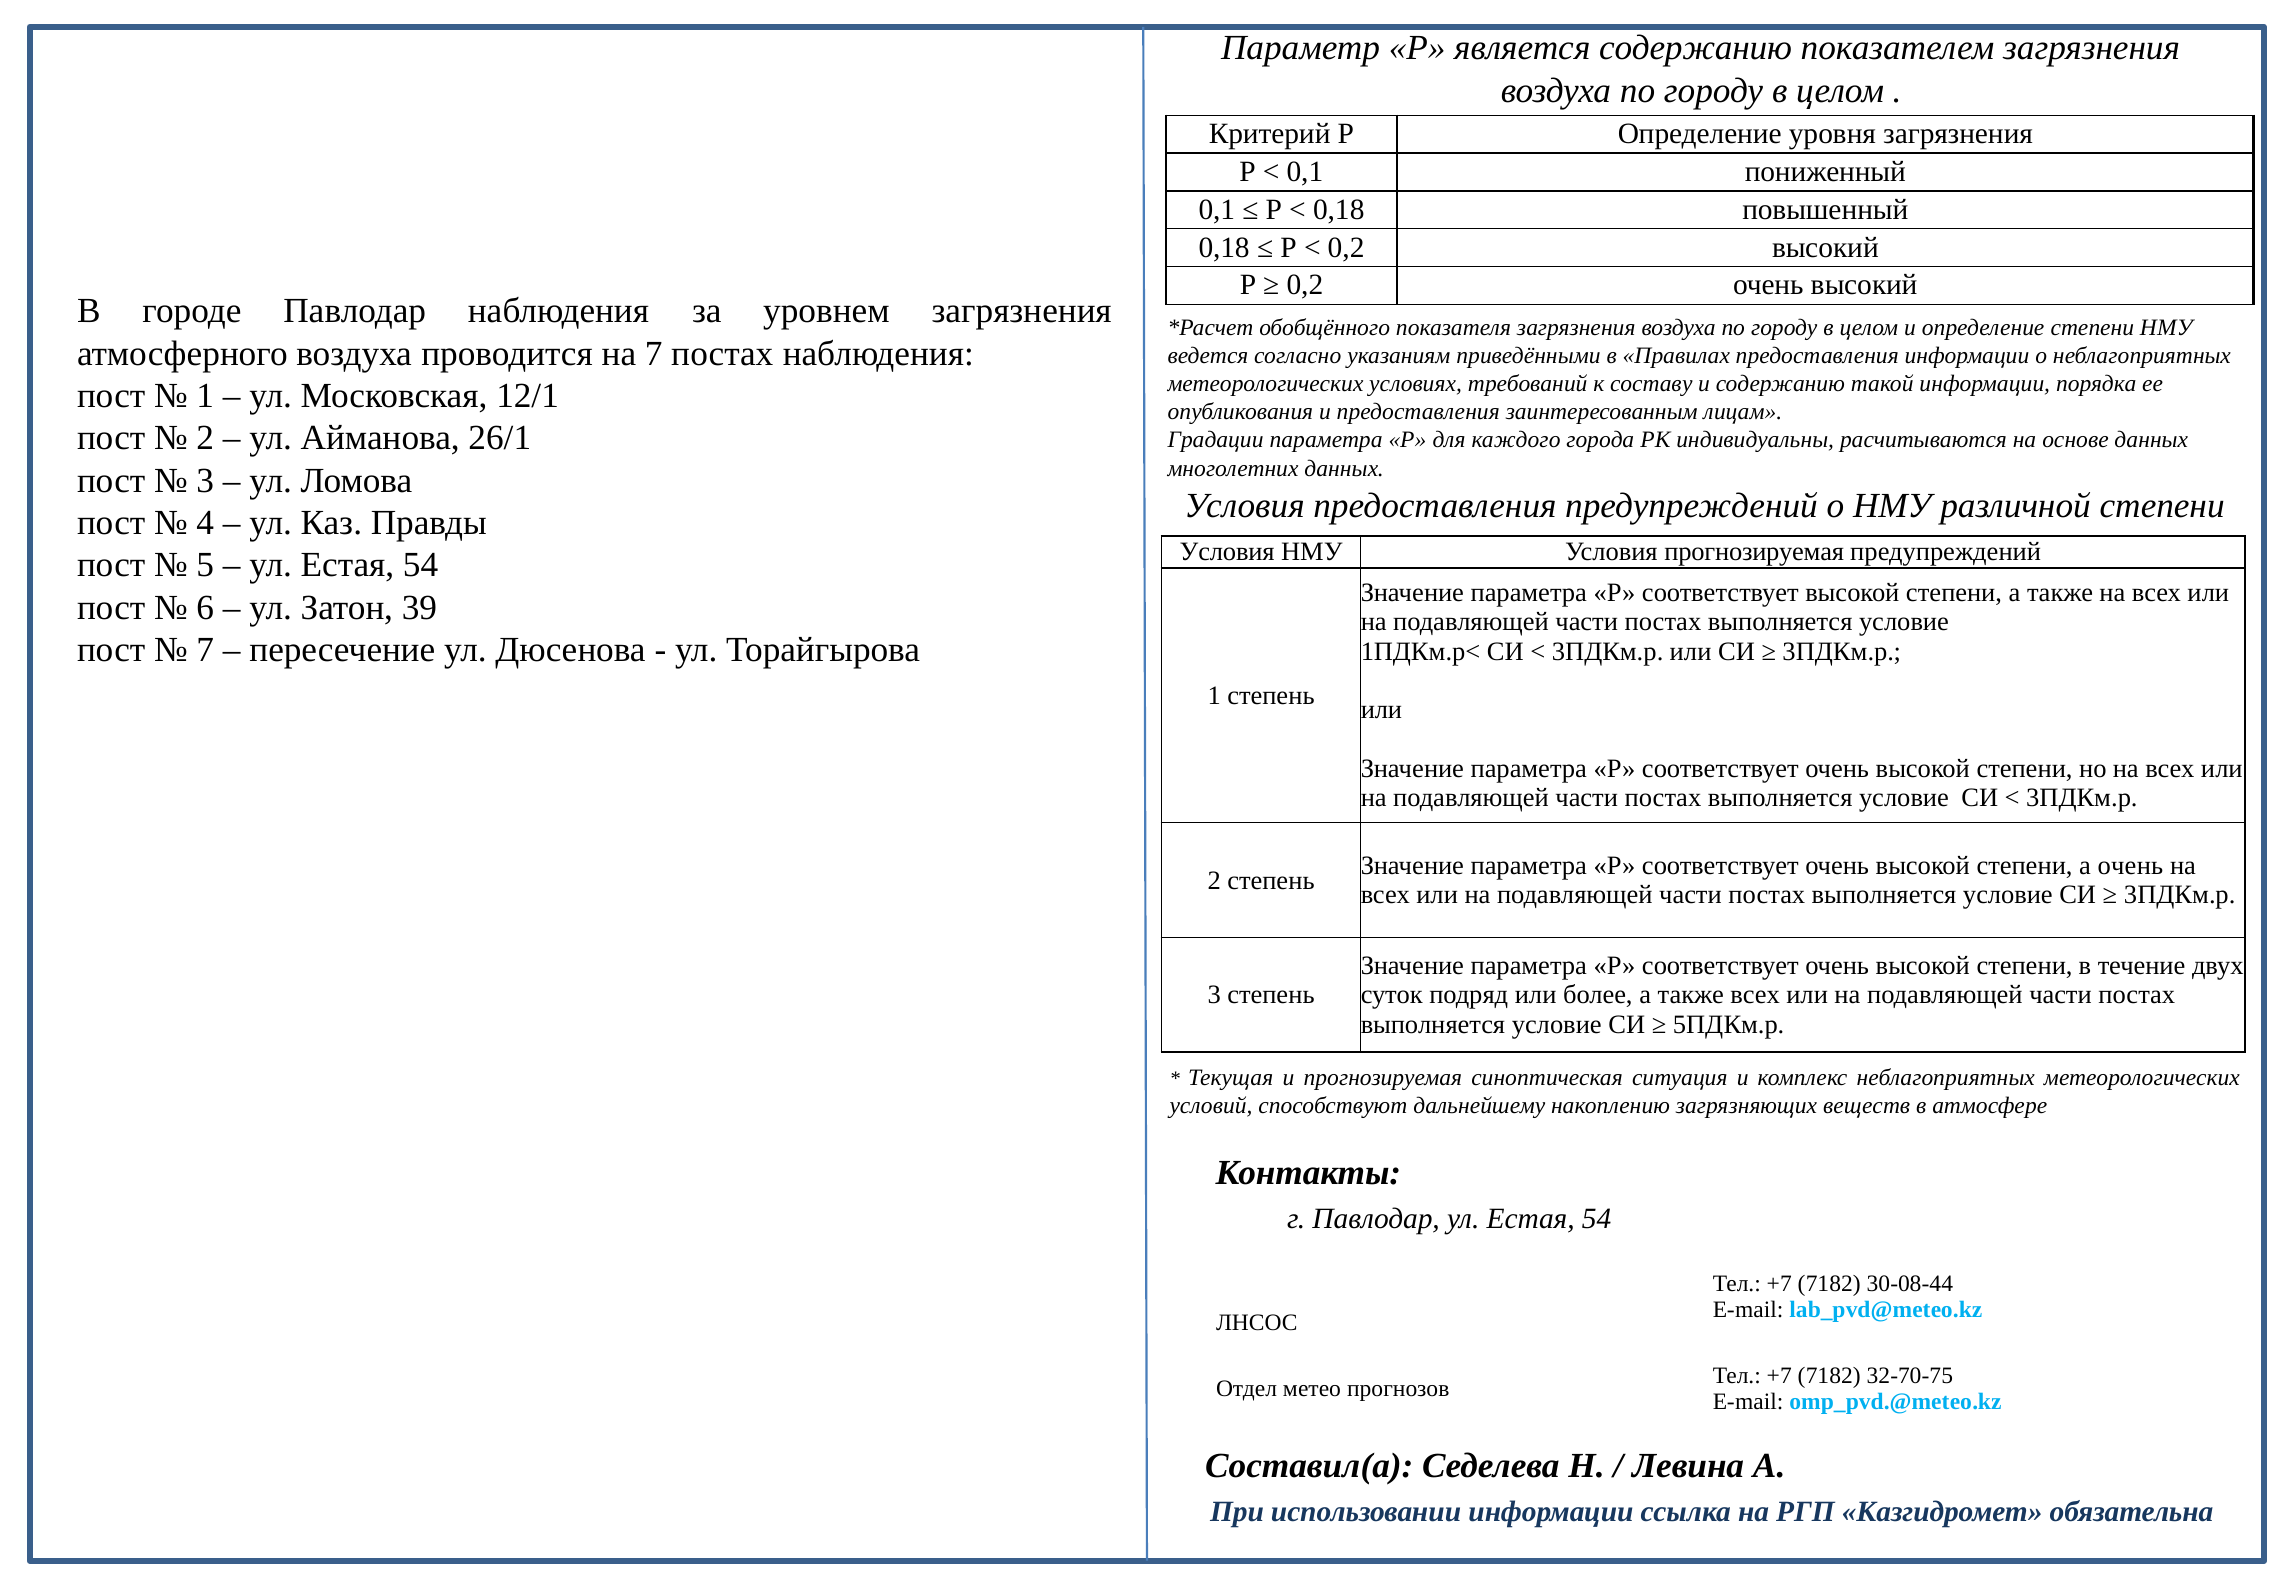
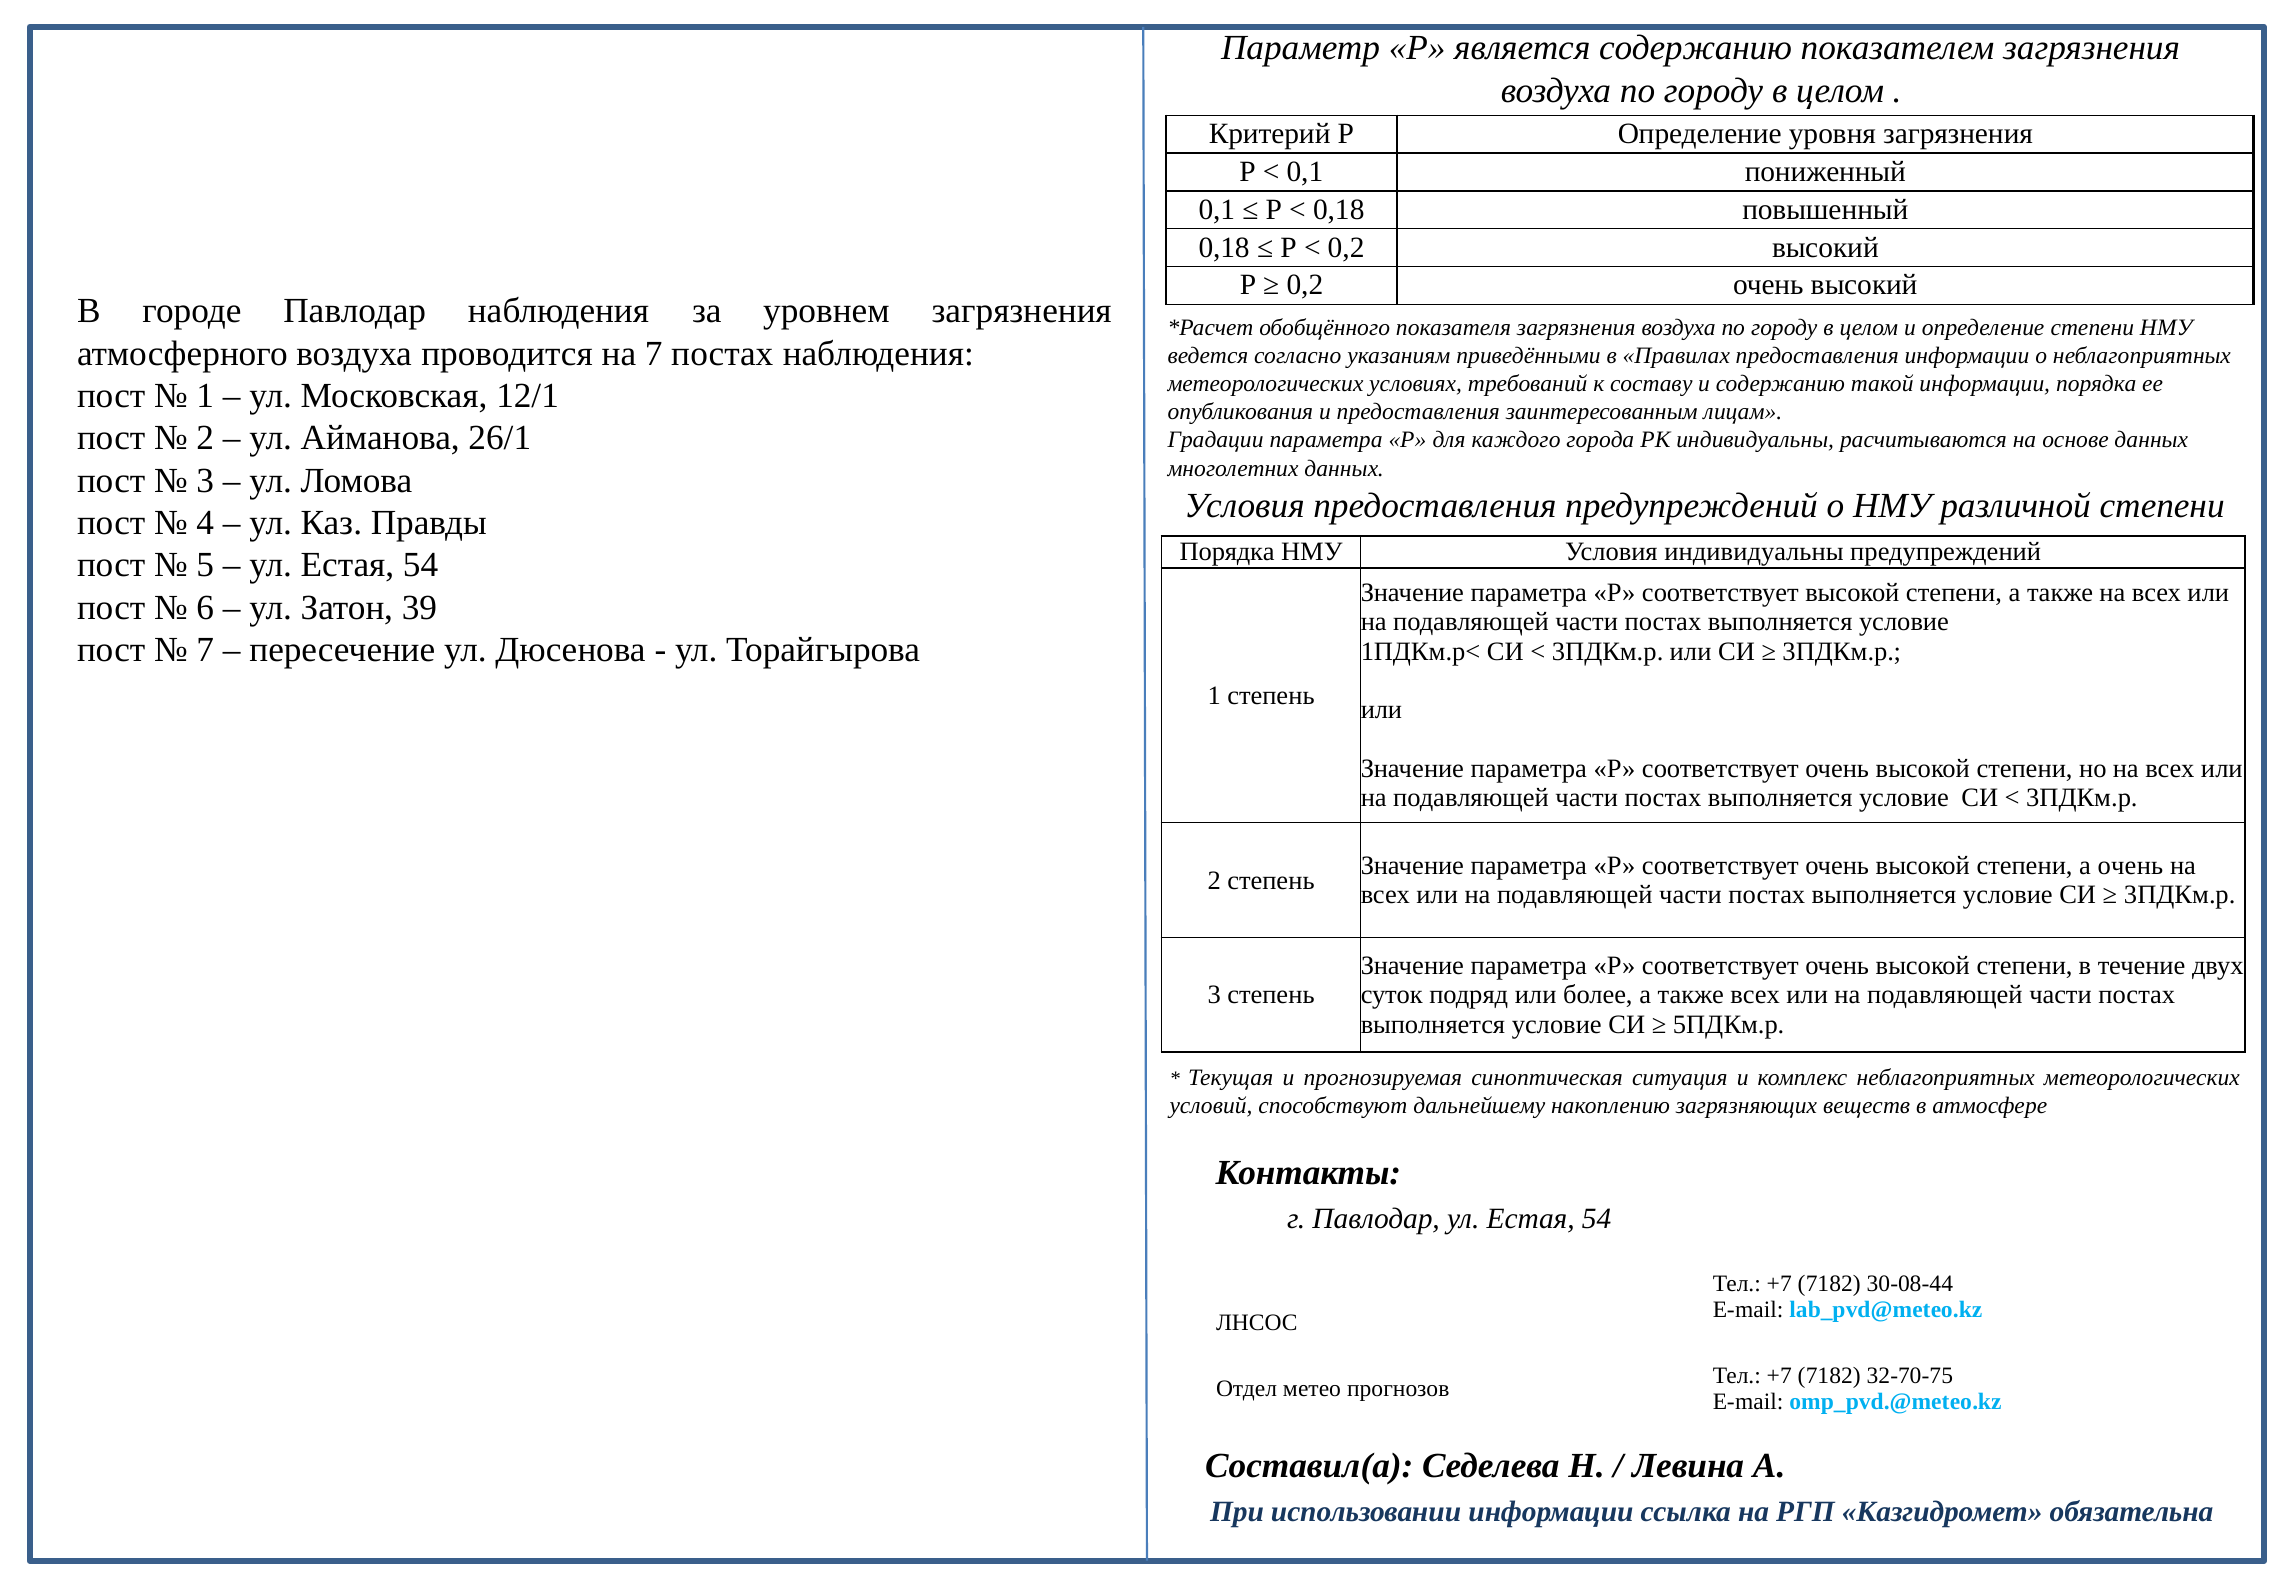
Условия at (1227, 552): Условия -> Порядка
Условия прогнозируемая: прогнозируемая -> индивидуальны
